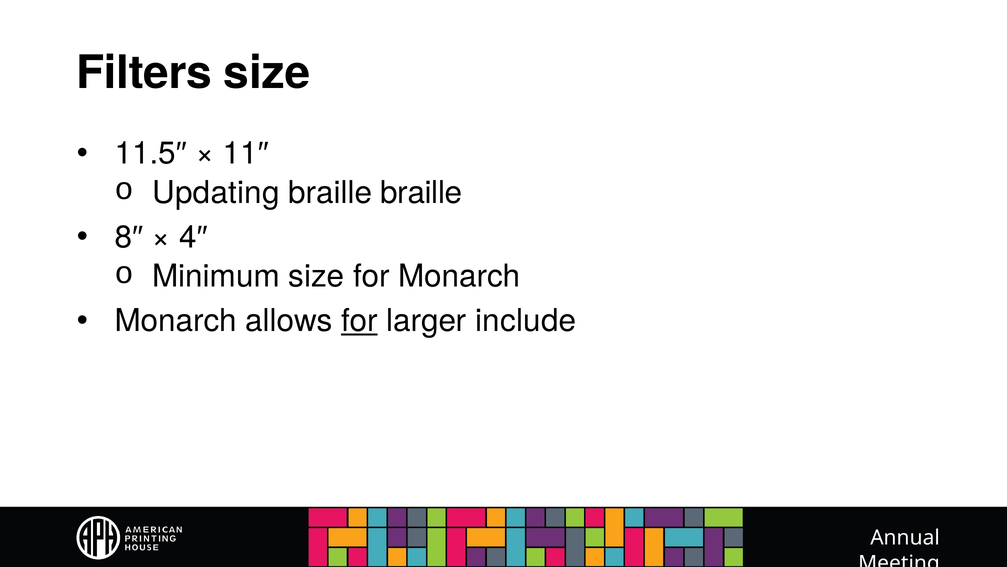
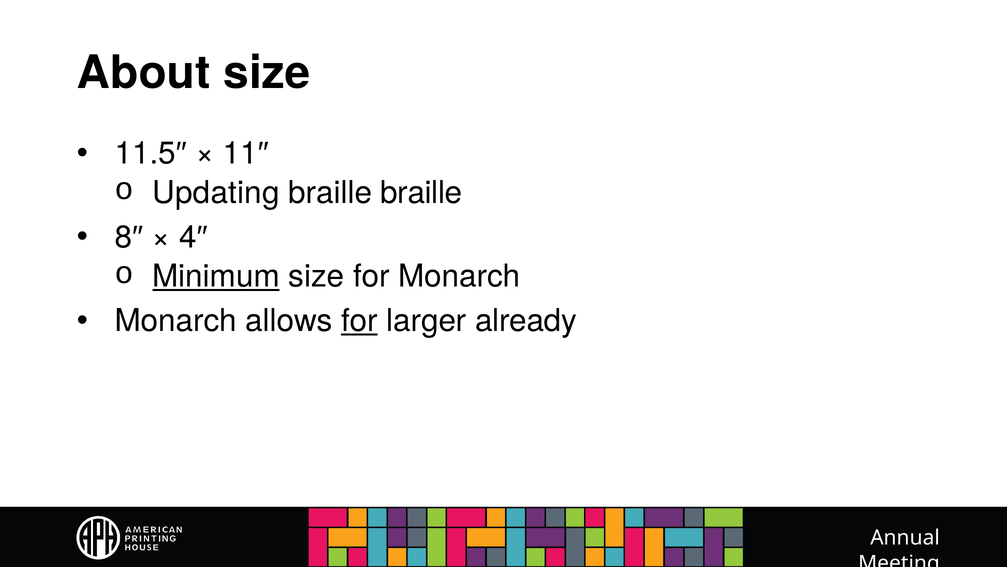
Filters: Filters -> About
Minimum underline: none -> present
include: include -> already
